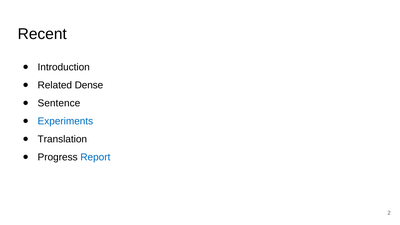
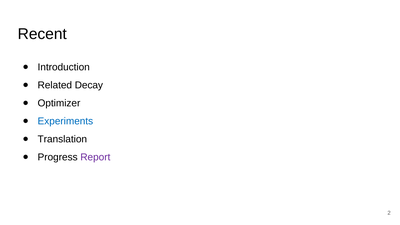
Dense: Dense -> Decay
Sentence: Sentence -> Optimizer
Report colour: blue -> purple
